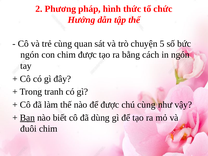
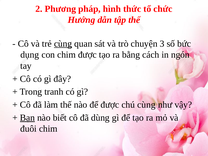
cùng at (63, 44) underline: none -> present
5: 5 -> 3
ngón at (30, 55): ngón -> dụng
